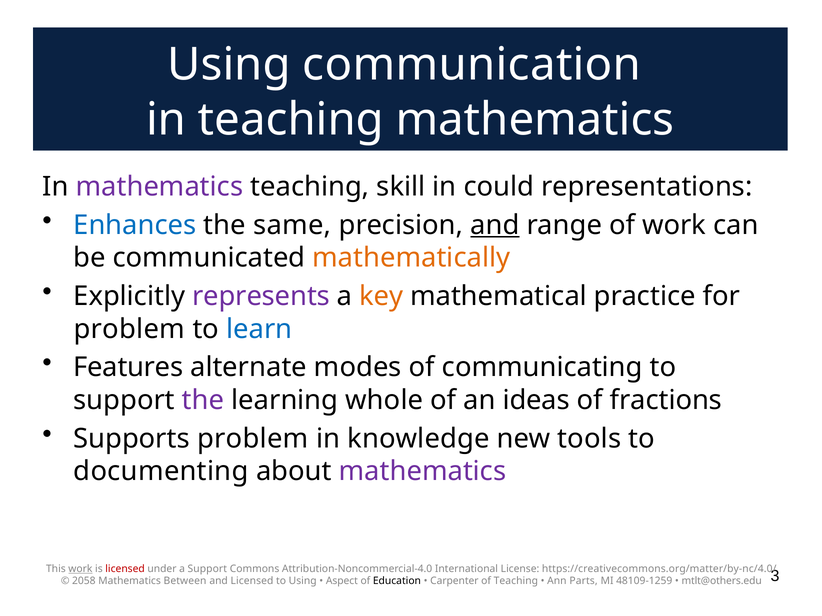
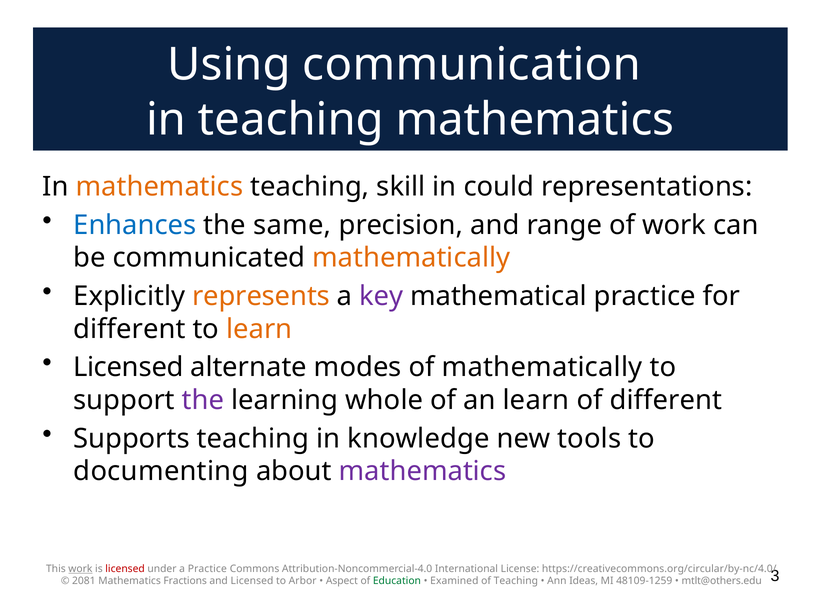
mathematics at (159, 187) colour: purple -> orange
and at (495, 225) underline: present -> none
represents colour: purple -> orange
key colour: orange -> purple
problem at (129, 329): problem -> different
learn at (259, 329) colour: blue -> orange
Features at (128, 368): Features -> Licensed
of communicating: communicating -> mathematically
an ideas: ideas -> learn
of fractions: fractions -> different
Supports problem: problem -> teaching
a Support: Support -> Practice
https://creativecommons.org/matter/by-nc/4.0/: https://creativecommons.org/matter/by-nc/4.0/ -> https://creativecommons.org/circular/by-nc/4.0/
2058: 2058 -> 2081
Between: Between -> Fractions
to Using: Using -> Arbor
Education colour: black -> green
Carpenter: Carpenter -> Examined
Parts: Parts -> Ideas
